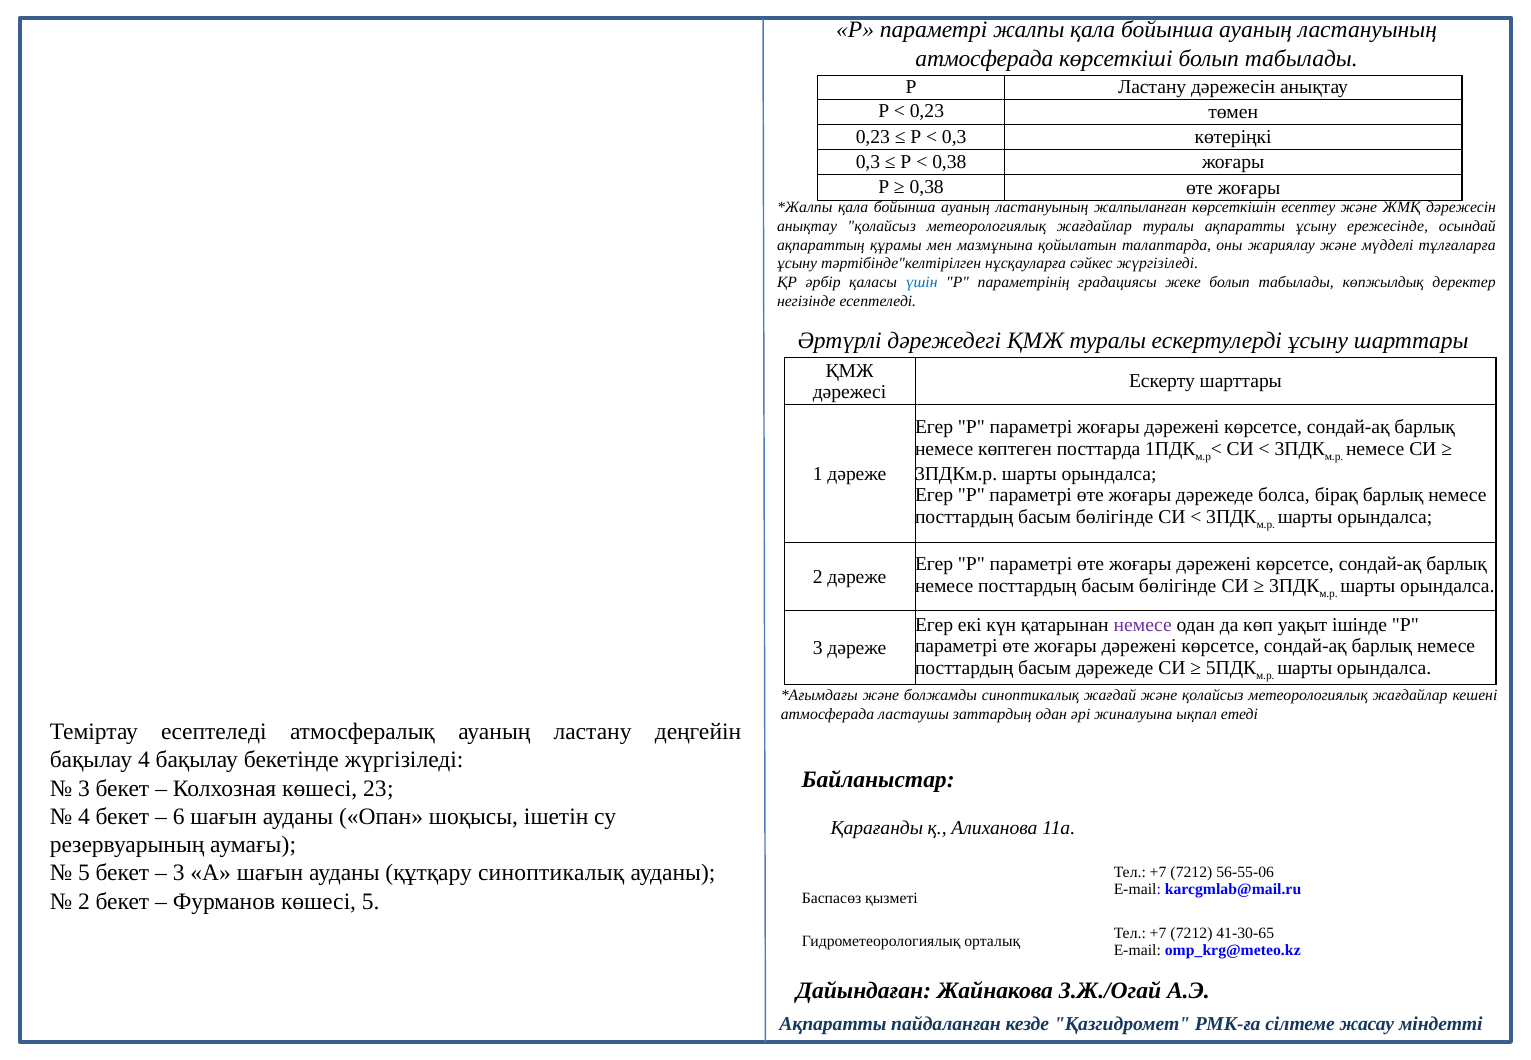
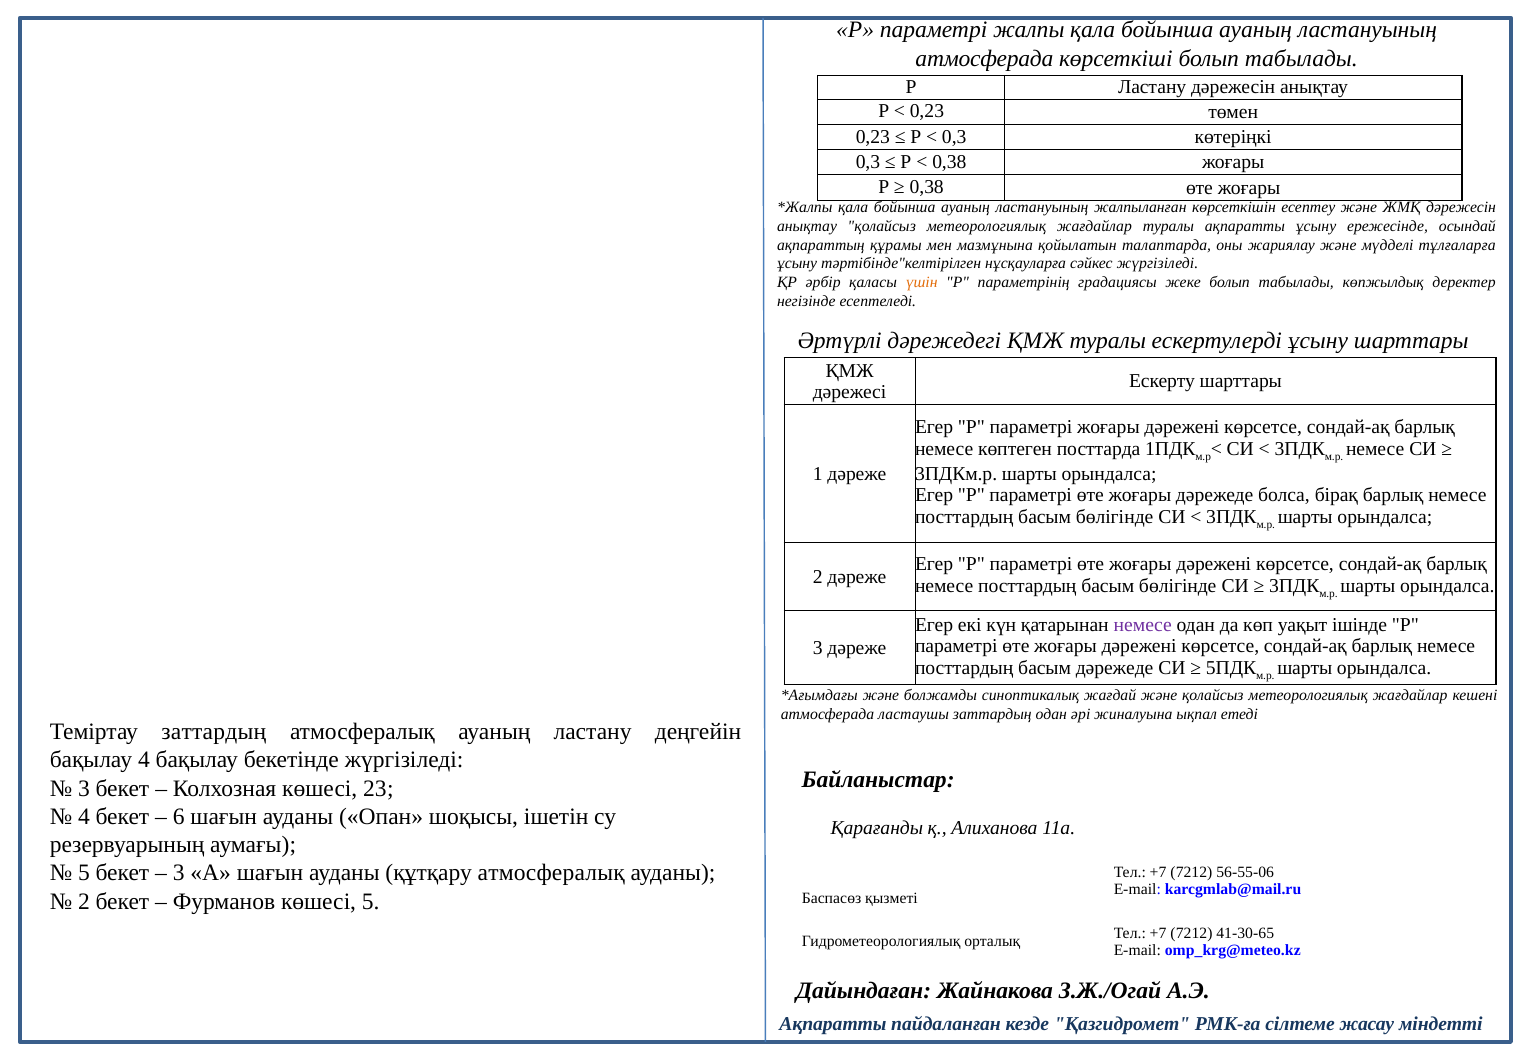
үшін colour: blue -> orange
Теміртау есептеледі: есептеледі -> заттардың
құтқару синоптикалық: синоптикалық -> атмосфералық
